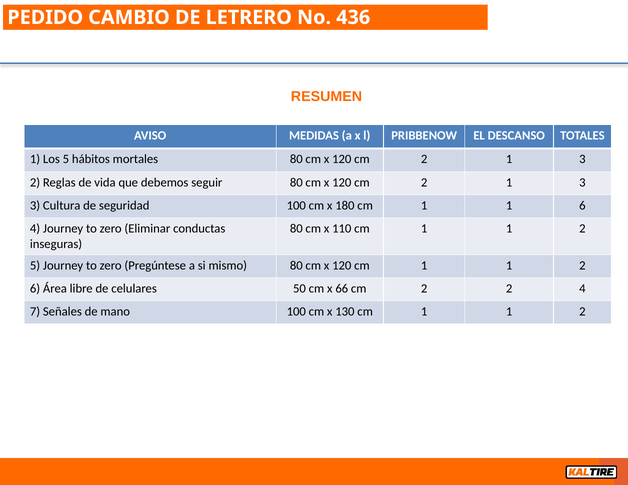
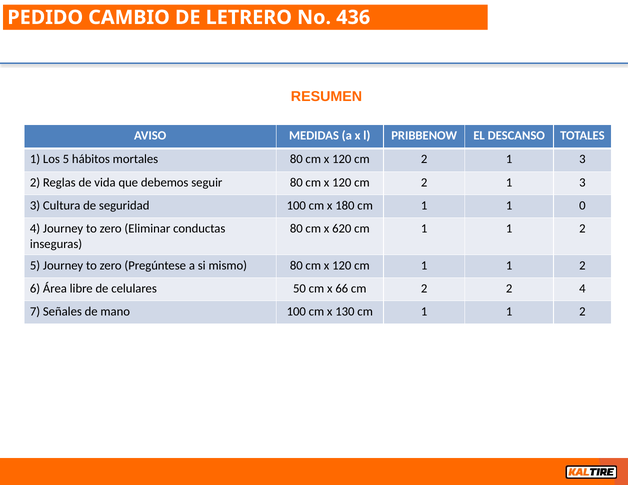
1 6: 6 -> 0
110: 110 -> 620
